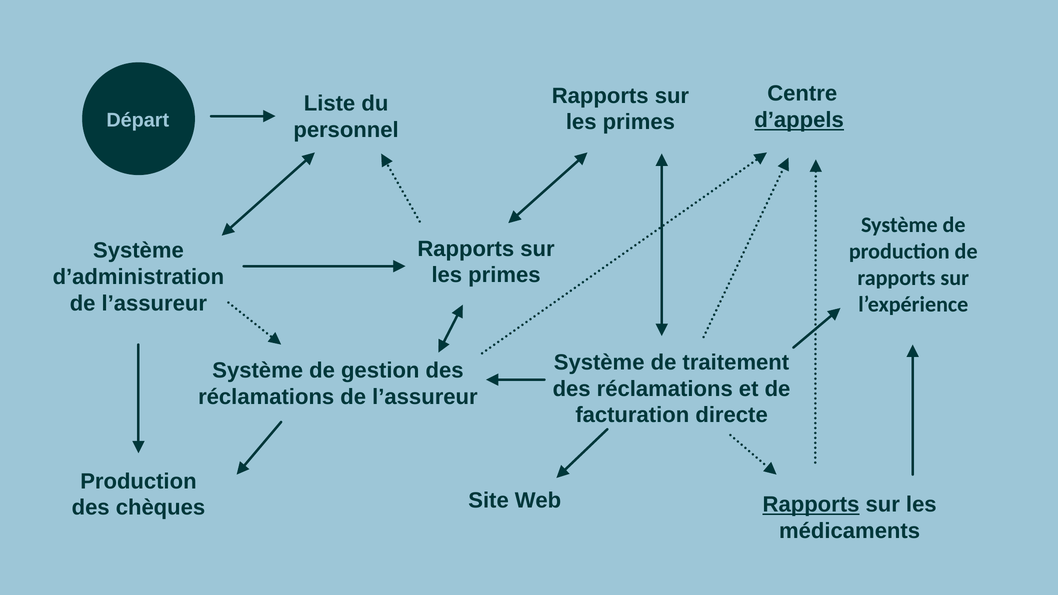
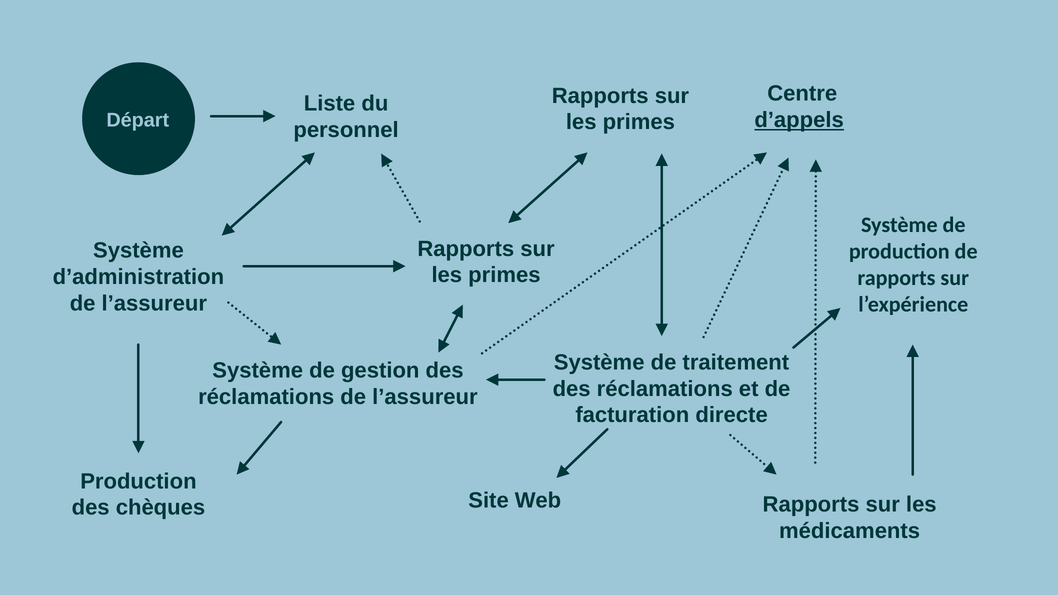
Rapports at (811, 505) underline: present -> none
